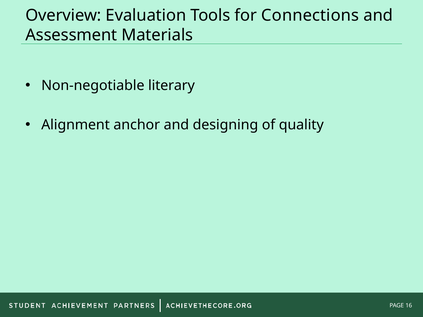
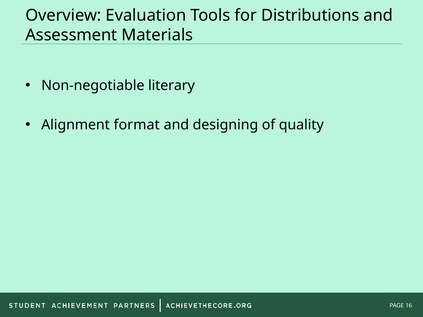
Connections: Connections -> Distributions
anchor: anchor -> format
